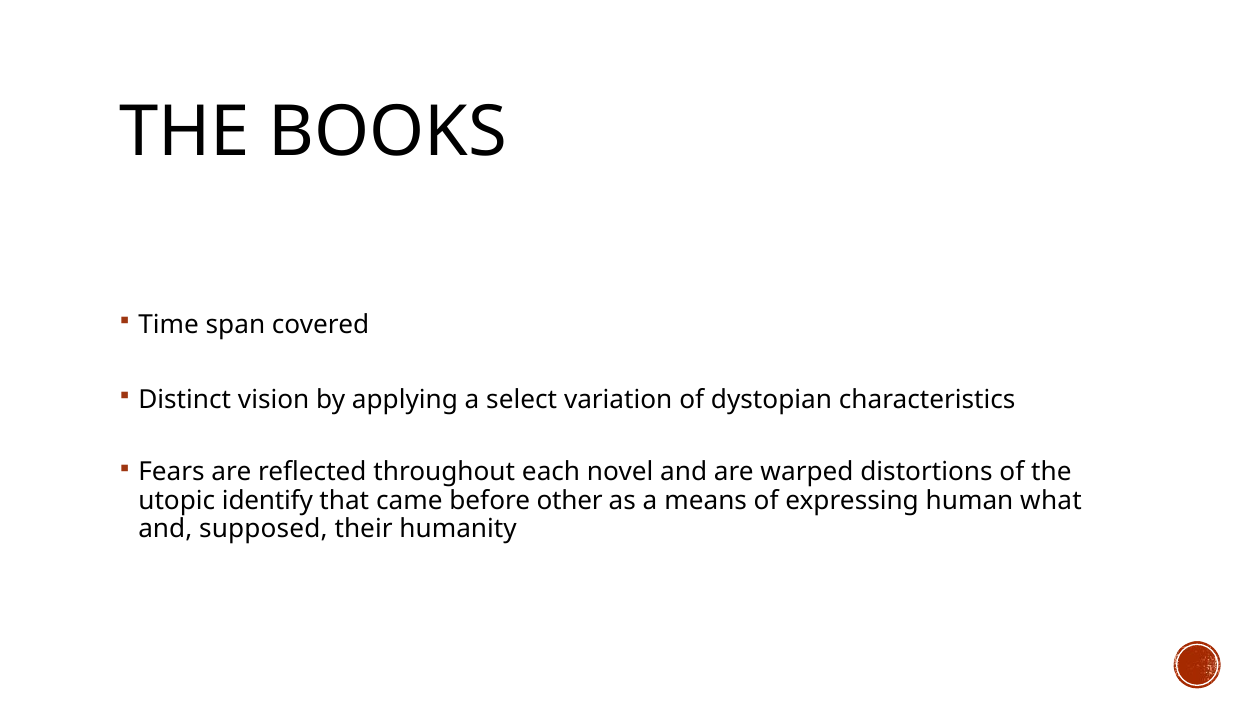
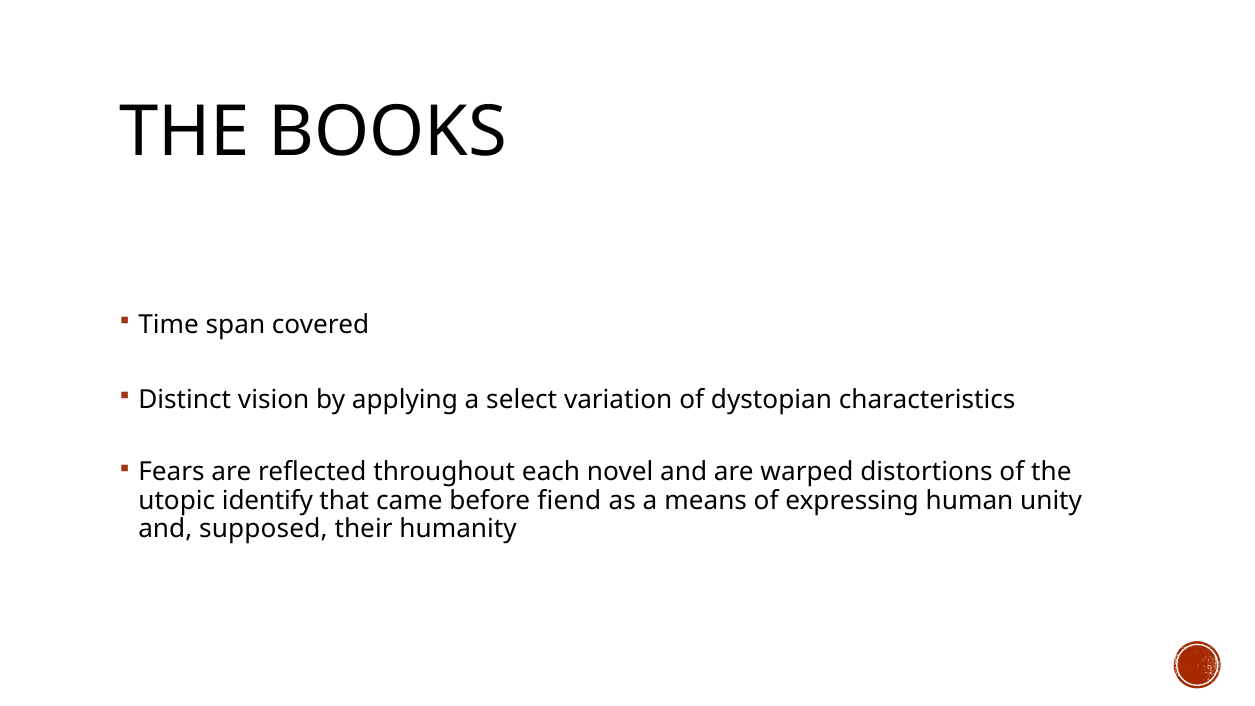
other: other -> fiend
what: what -> unity
